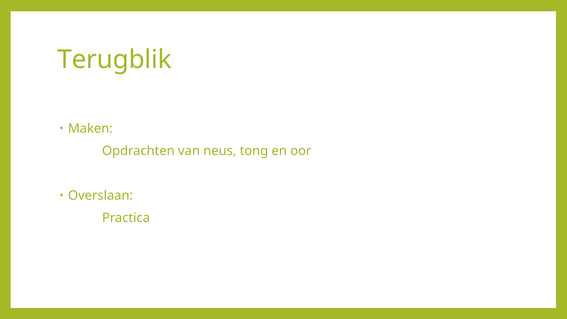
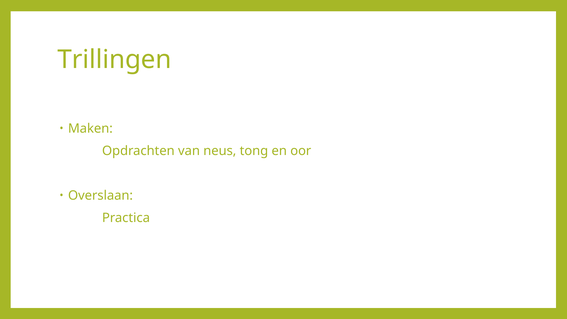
Terugblik: Terugblik -> Trillingen
